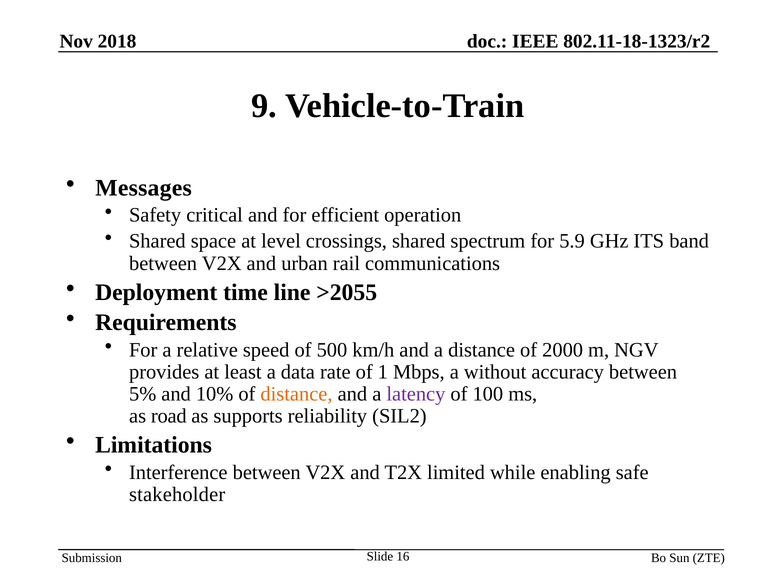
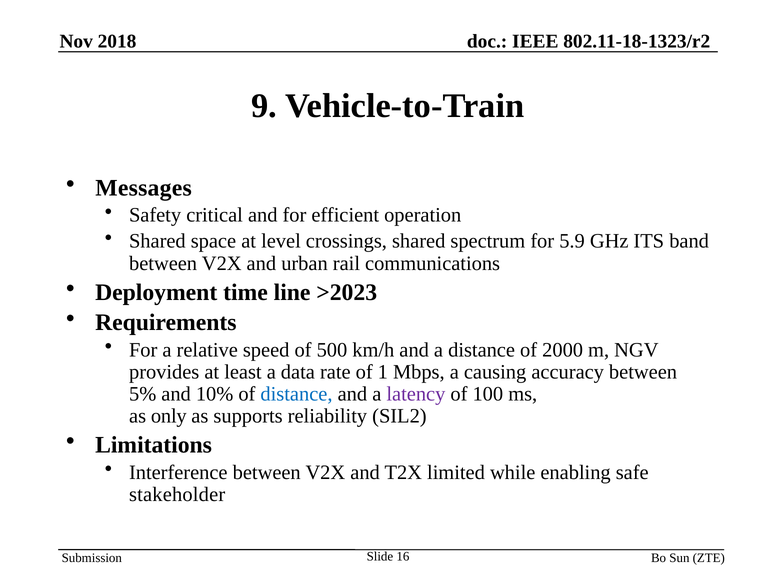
>2055: >2055 -> >2023
without: without -> causing
distance at (297, 394) colour: orange -> blue
road: road -> only
